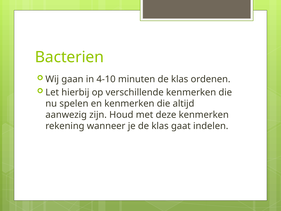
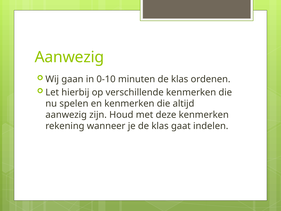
Bacterien at (69, 57): Bacterien -> Aanwezig
4-10: 4-10 -> 0-10
